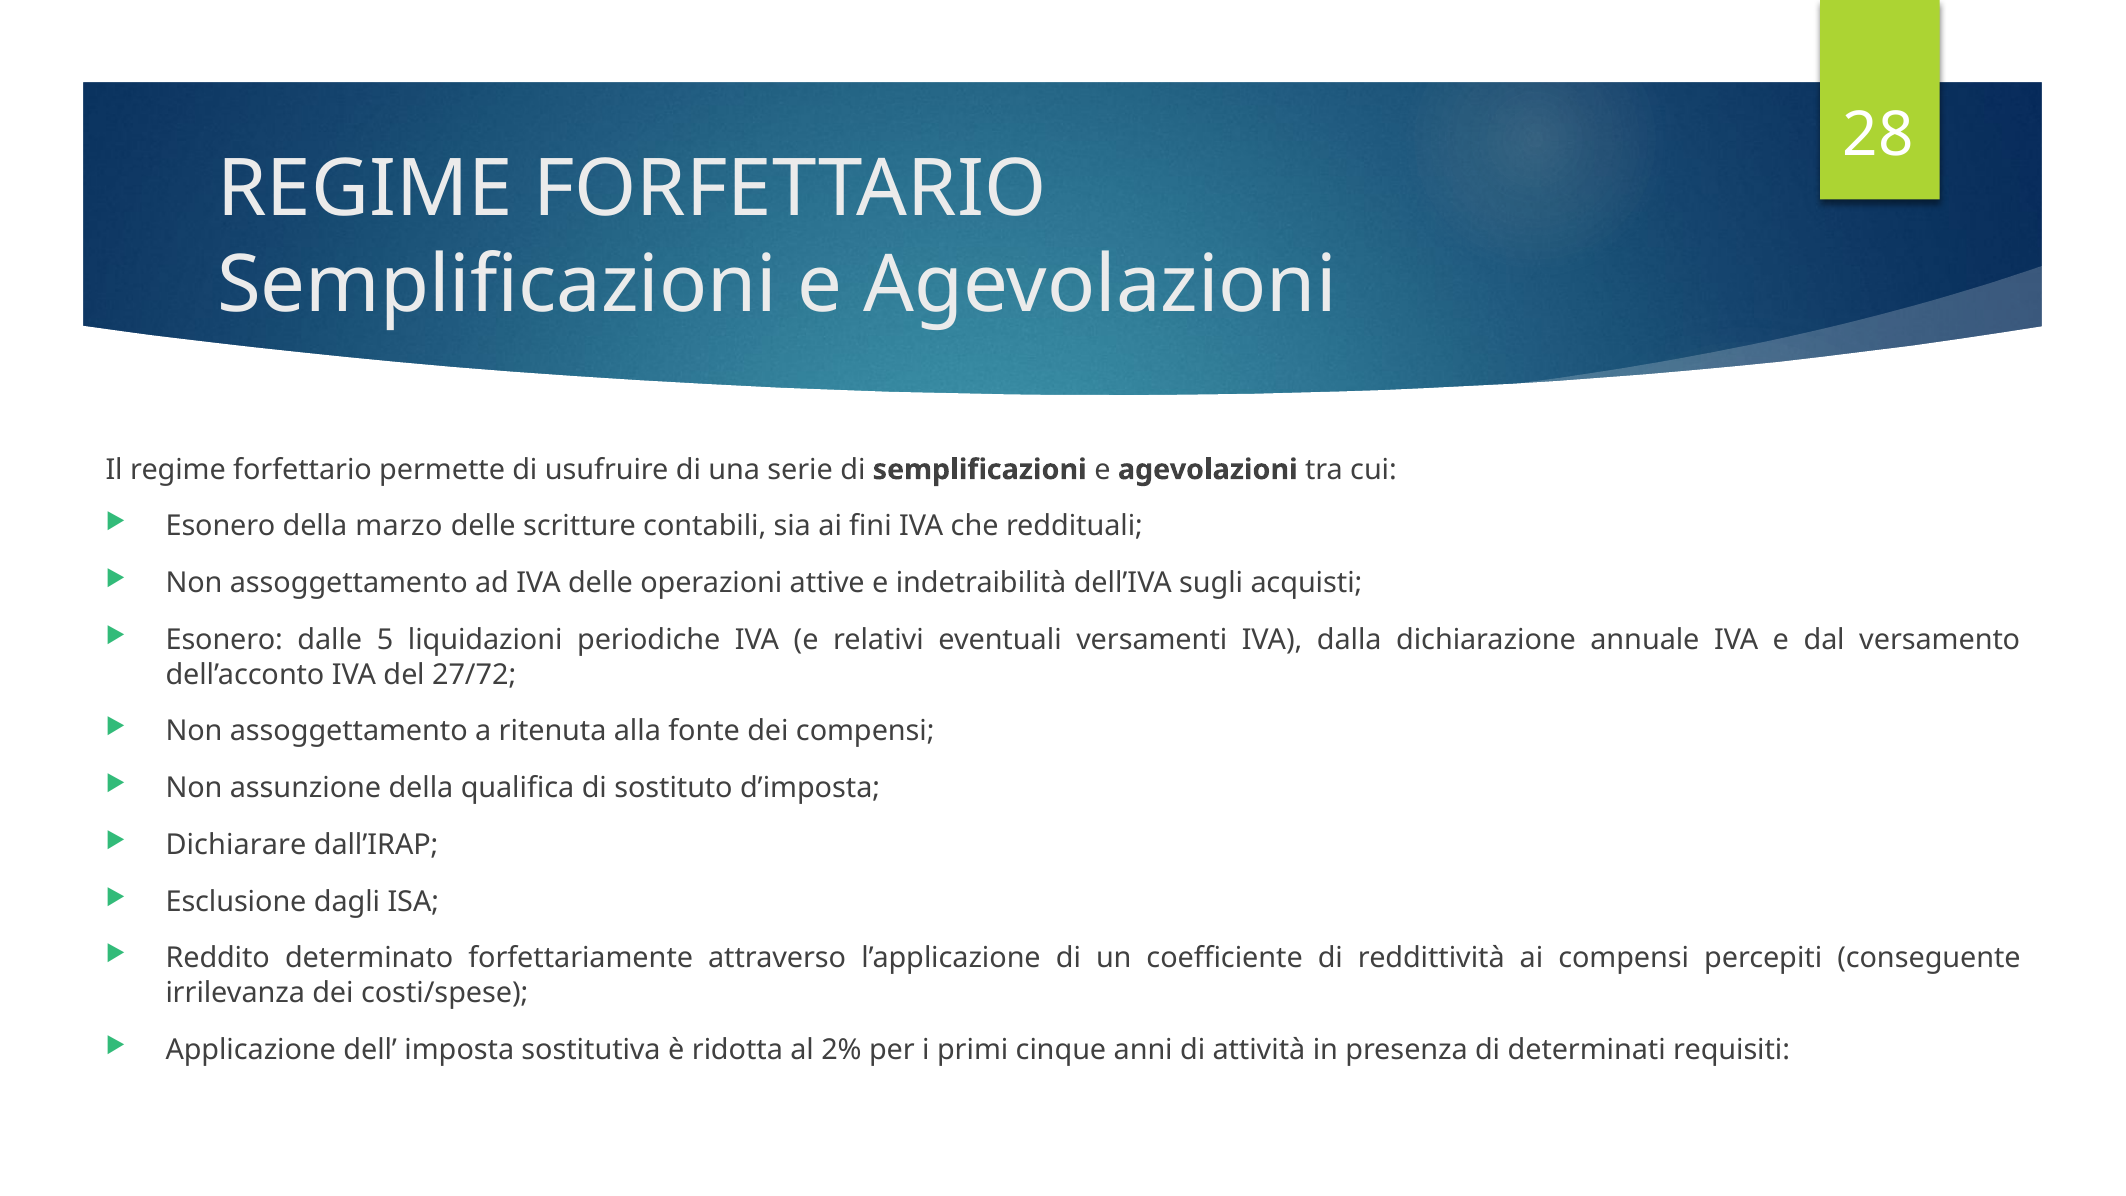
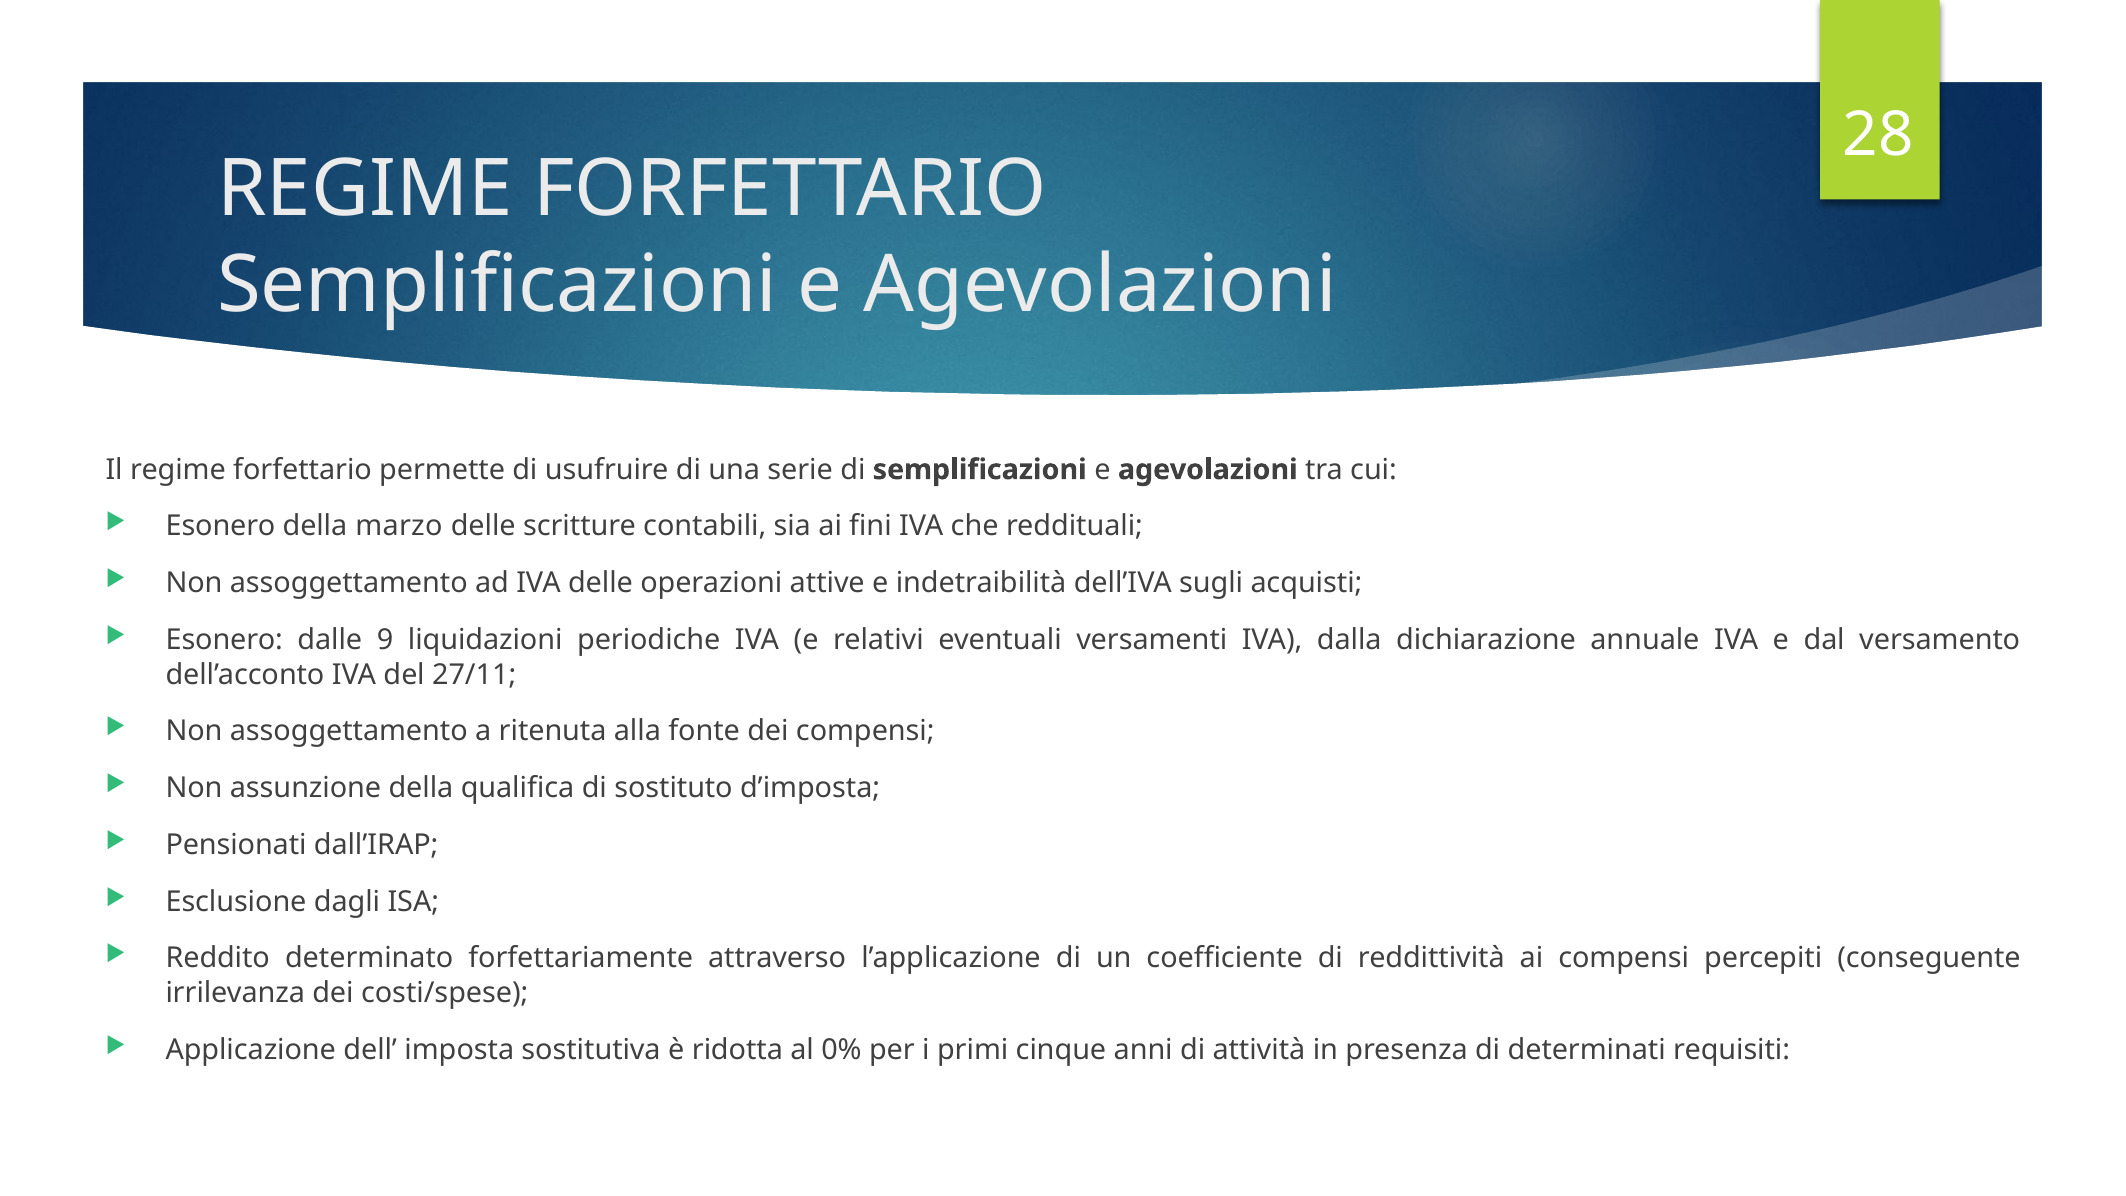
5: 5 -> 9
27/72: 27/72 -> 27/11
Dichiarare: Dichiarare -> Pensionati
2%: 2% -> 0%
